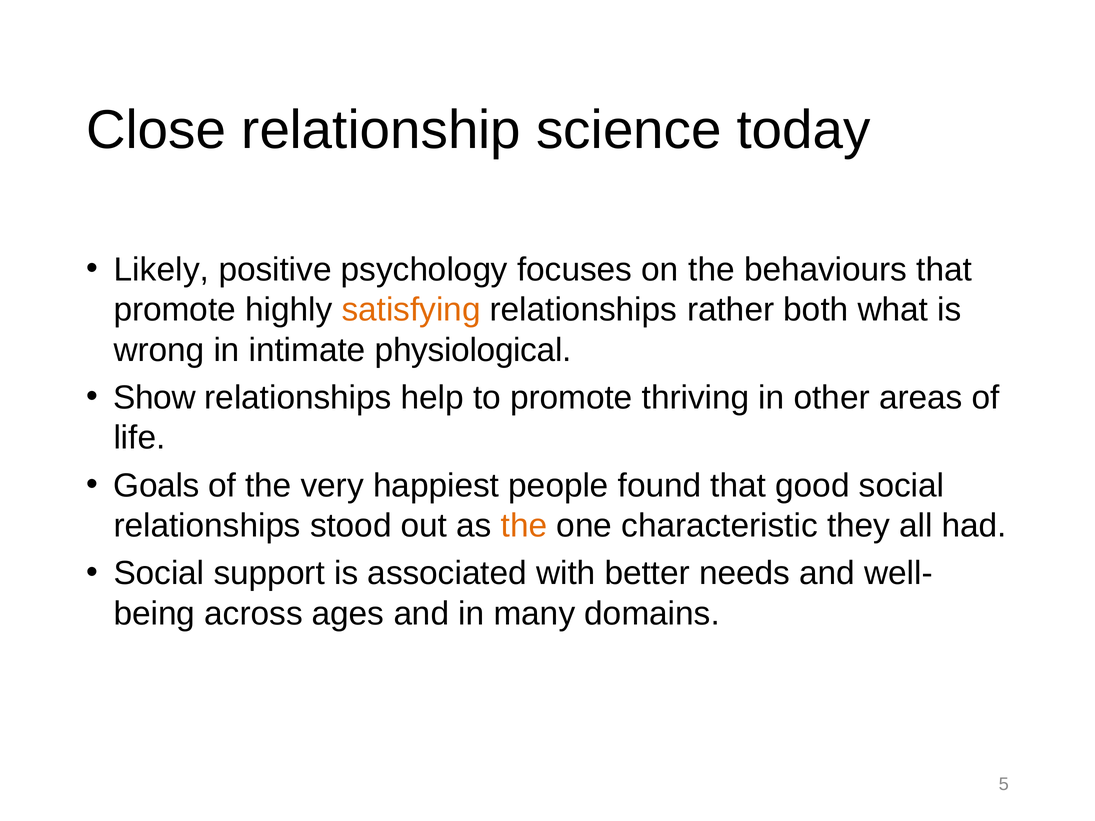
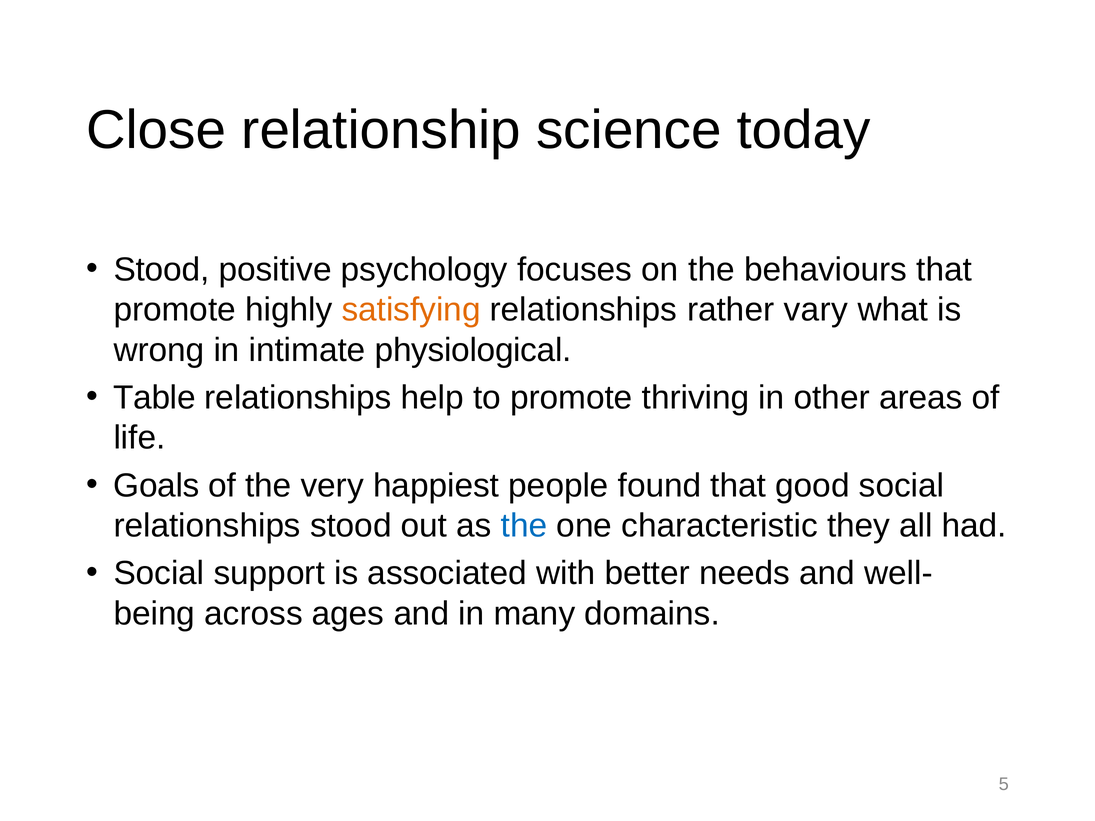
Likely at (161, 270): Likely -> Stood
both: both -> vary
Show: Show -> Table
the at (524, 526) colour: orange -> blue
